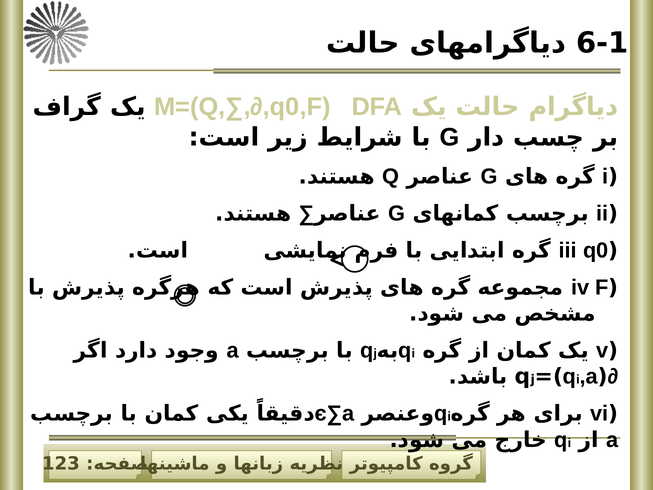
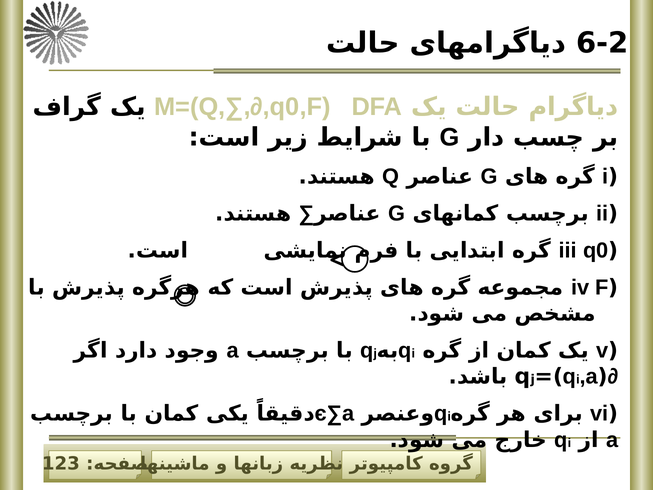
6-1: 6-1 -> 6-2
